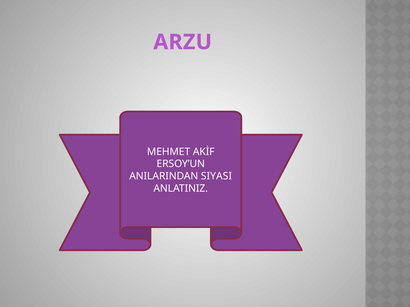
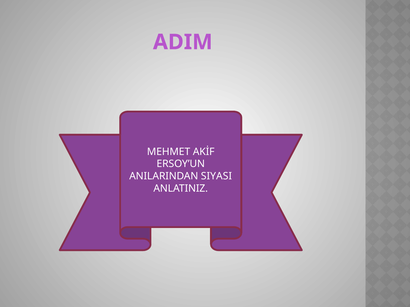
ARZU: ARZU -> ADIM
